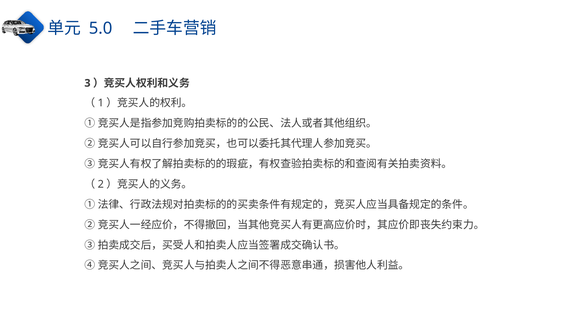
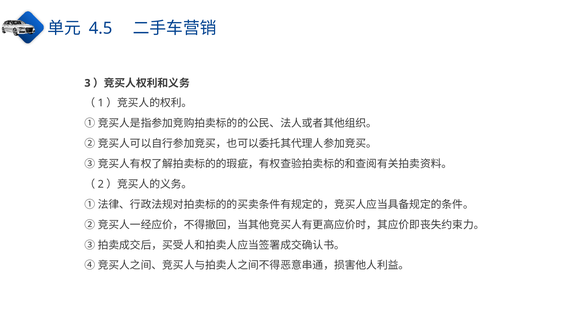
5.0: 5.0 -> 4.5
